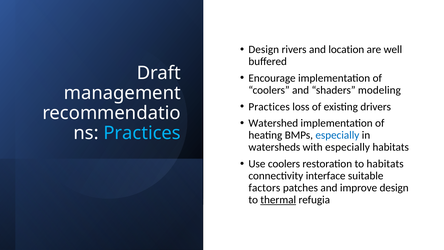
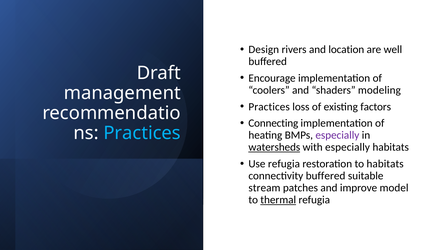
drivers: drivers -> factors
Watershed: Watershed -> Connecting
especially at (337, 135) colour: blue -> purple
watersheds underline: none -> present
Use coolers: coolers -> refugia
connectivity interface: interface -> buffered
factors: factors -> stream
improve design: design -> model
